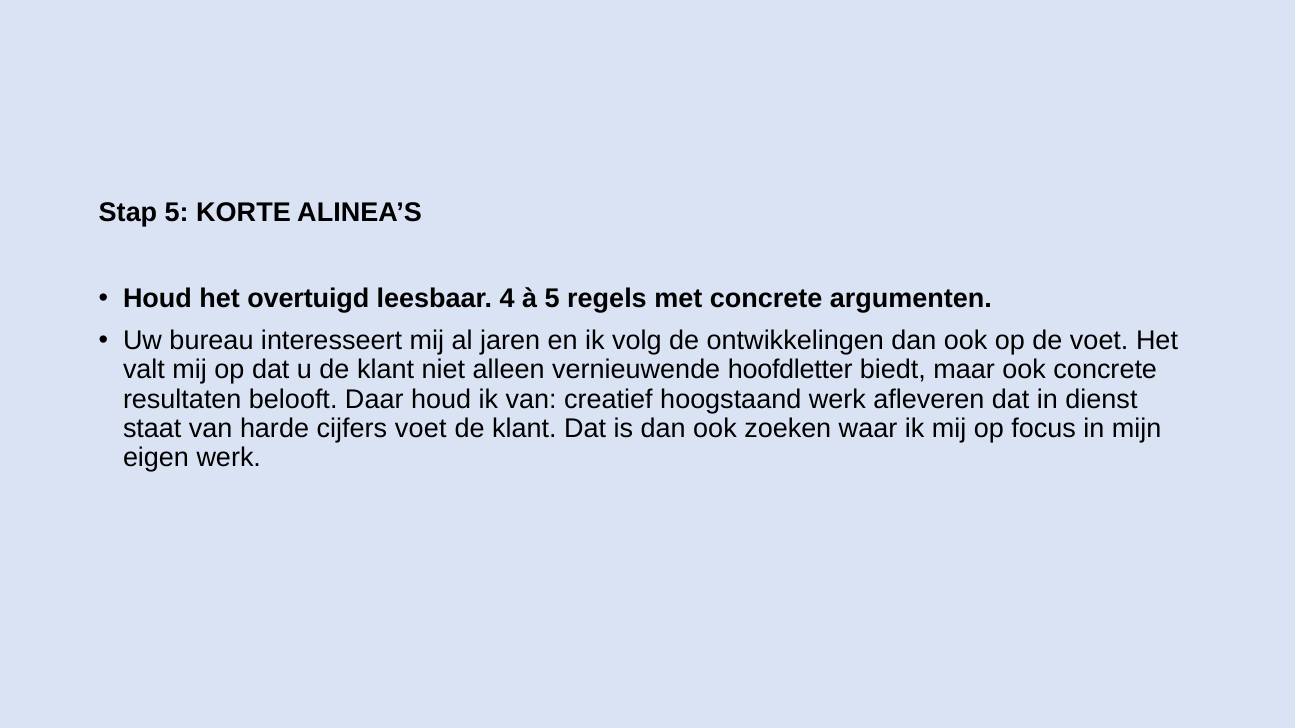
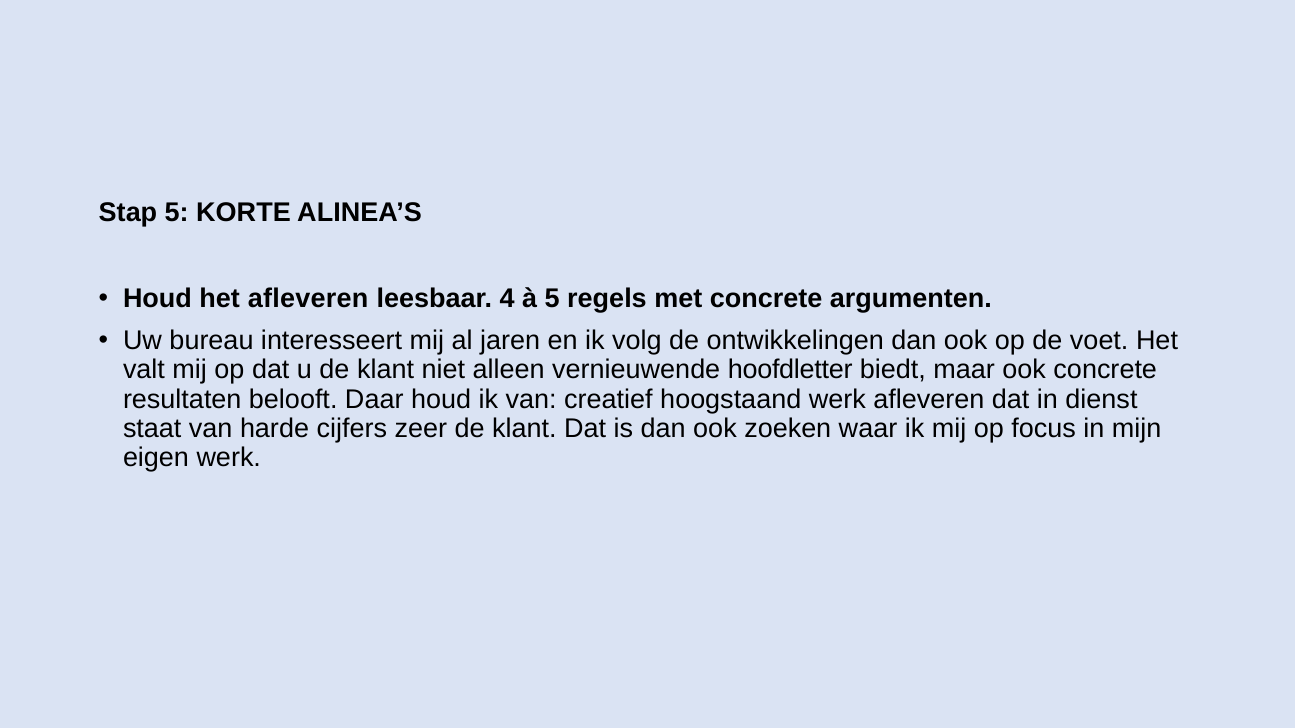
het overtuigd: overtuigd -> afleveren
cijfers voet: voet -> zeer
